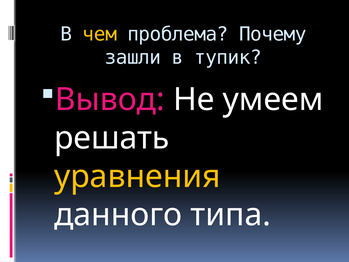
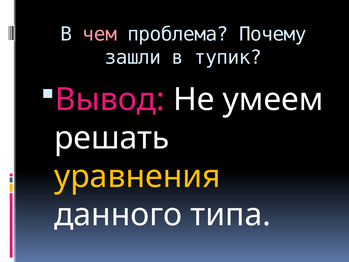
чем colour: yellow -> pink
